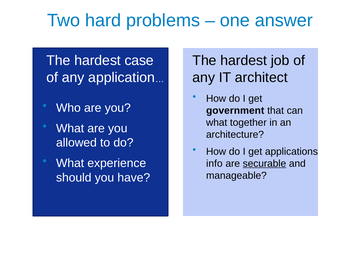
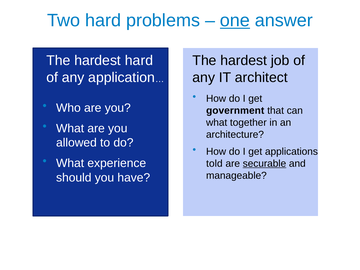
one underline: none -> present
hardest case: case -> hard
info: info -> told
